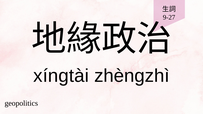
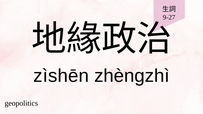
xíngtài: xíngtài -> zìshēn
